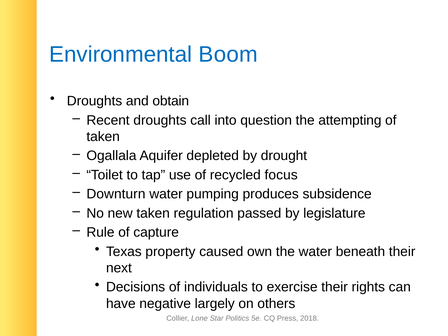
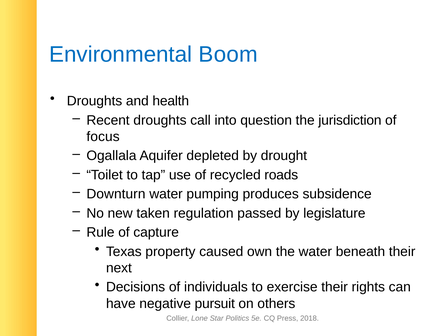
obtain: obtain -> health
attempting: attempting -> jurisdiction
taken at (103, 137): taken -> focus
focus: focus -> roads
largely: largely -> pursuit
